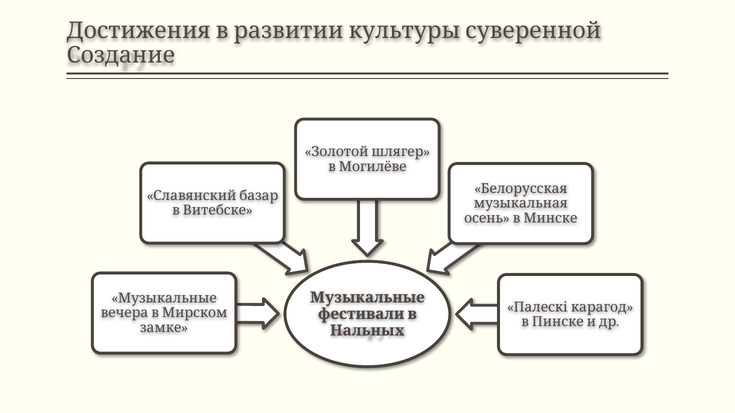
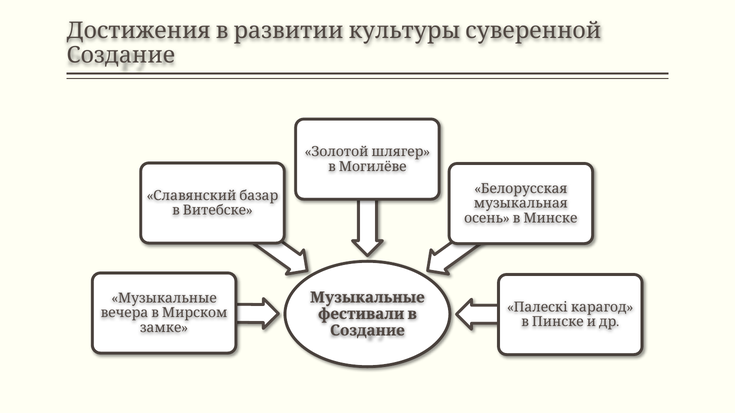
Нальных at (367, 331): Нальных -> Создание
